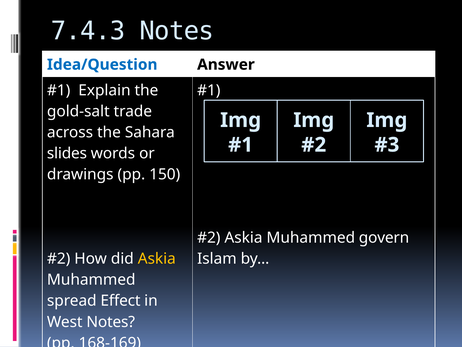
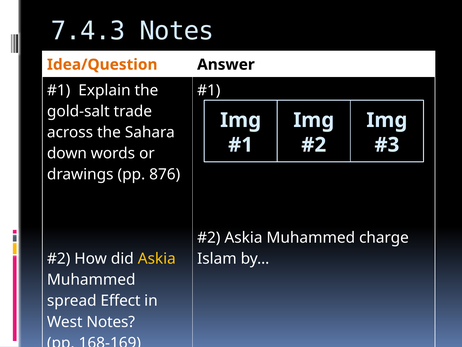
Idea/Question colour: blue -> orange
slides: slides -> down
150: 150 -> 876
govern: govern -> charge
